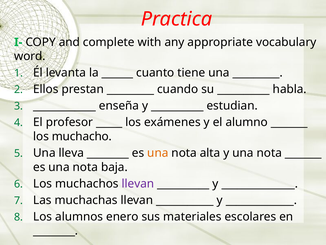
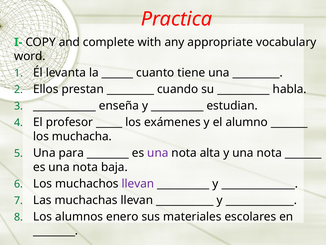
muchacho: muchacho -> muchacha
lleva: lleva -> para
una at (158, 153) colour: orange -> purple
